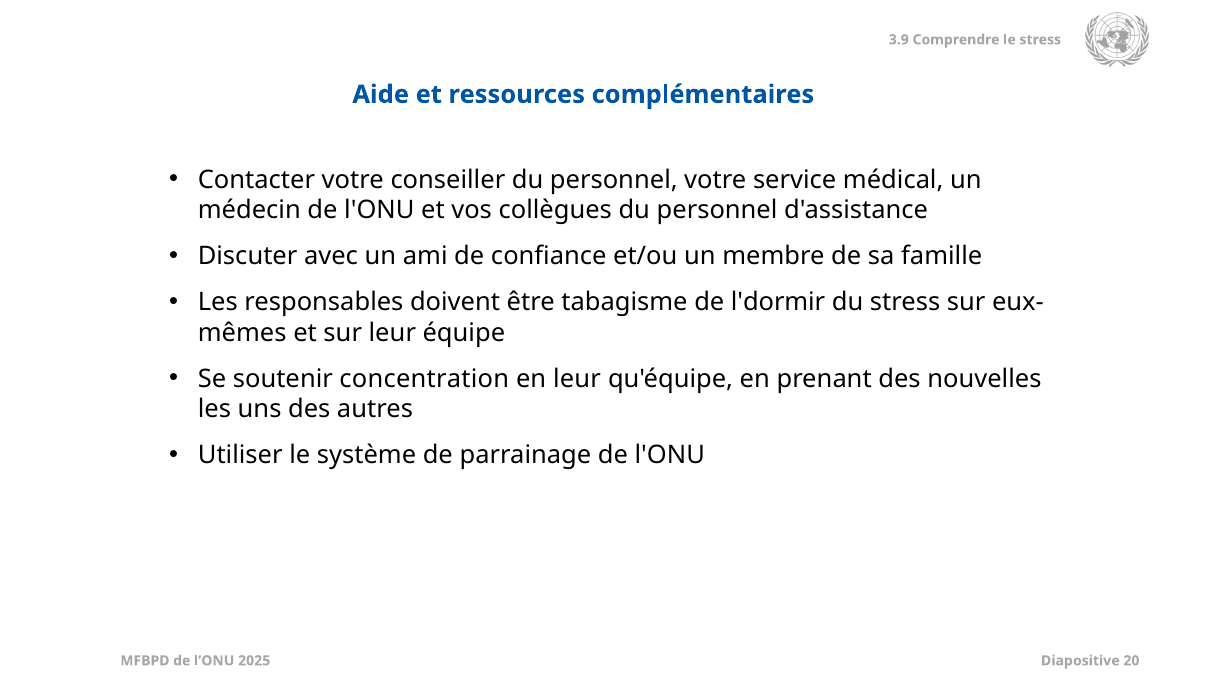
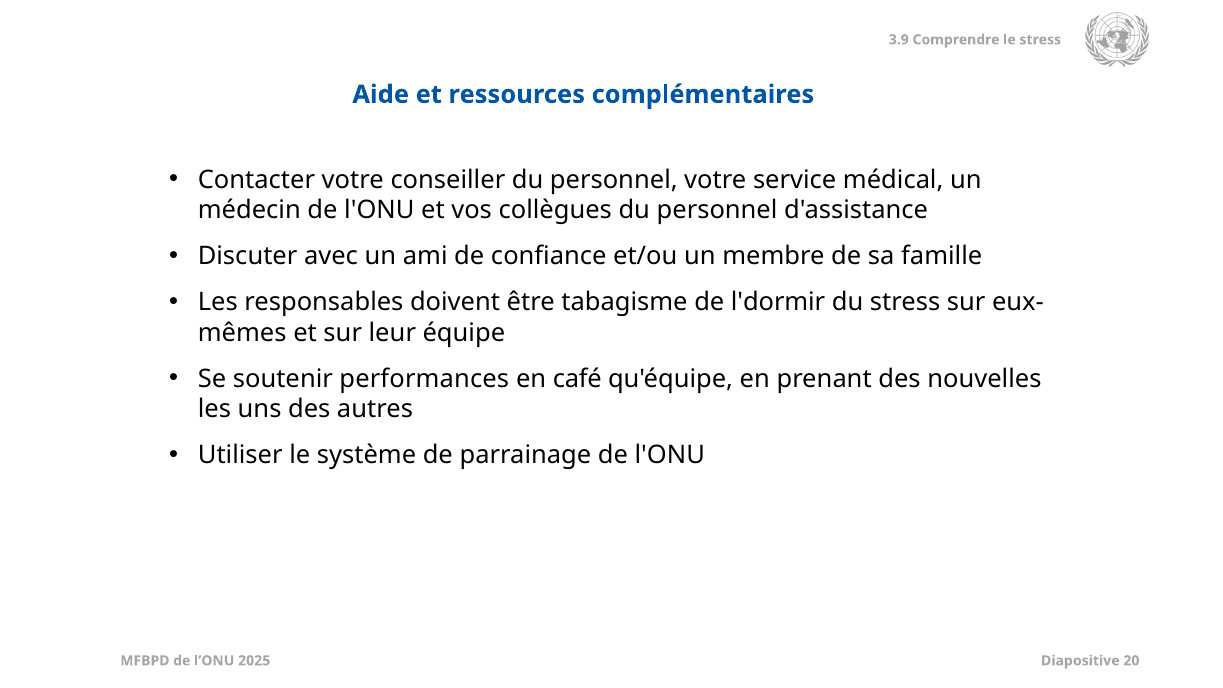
concentration: concentration -> performances
en leur: leur -> café
